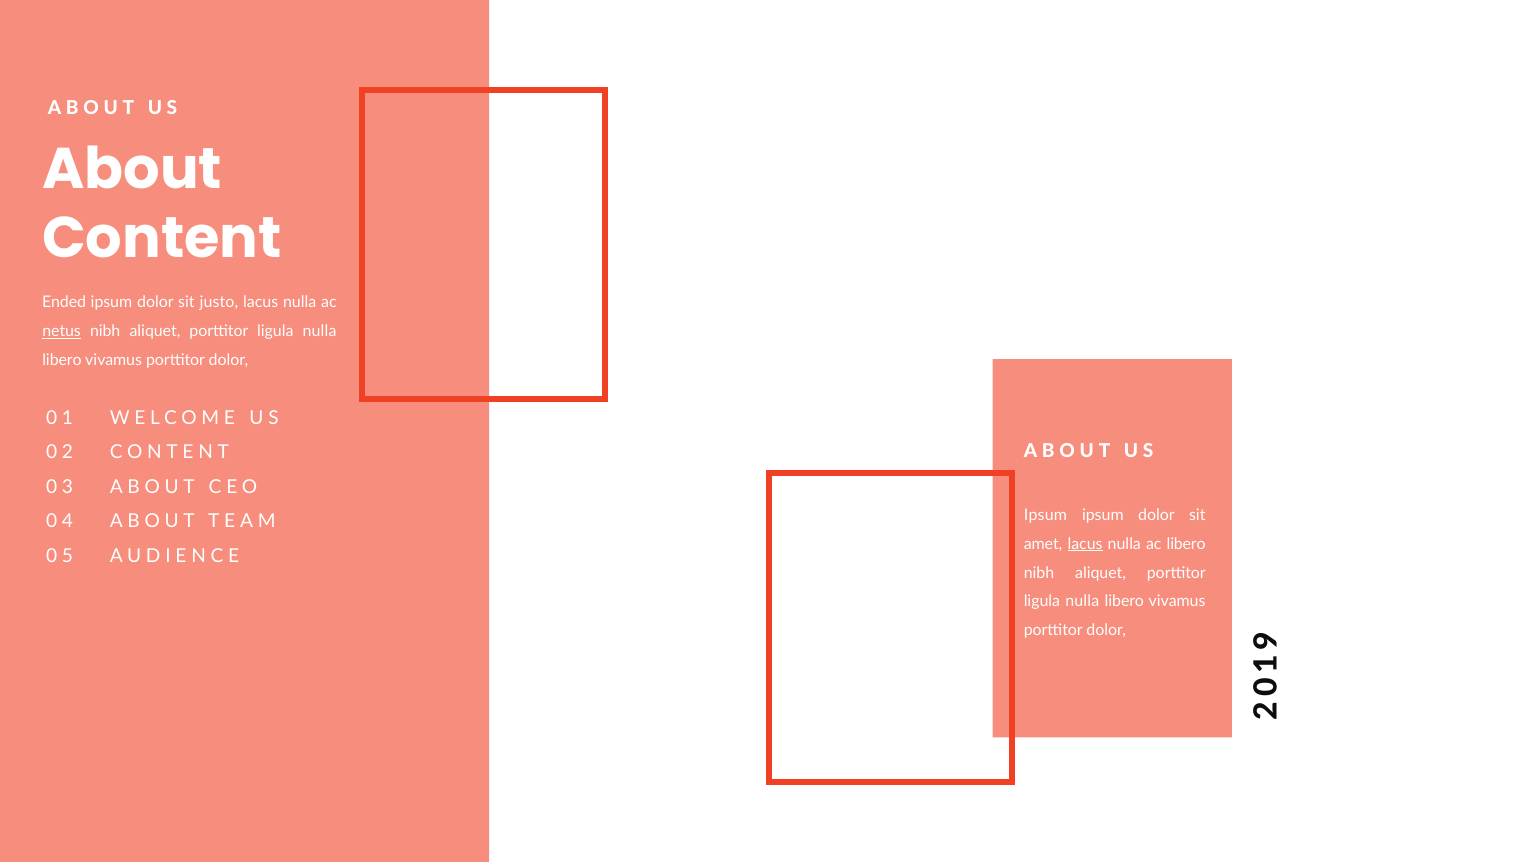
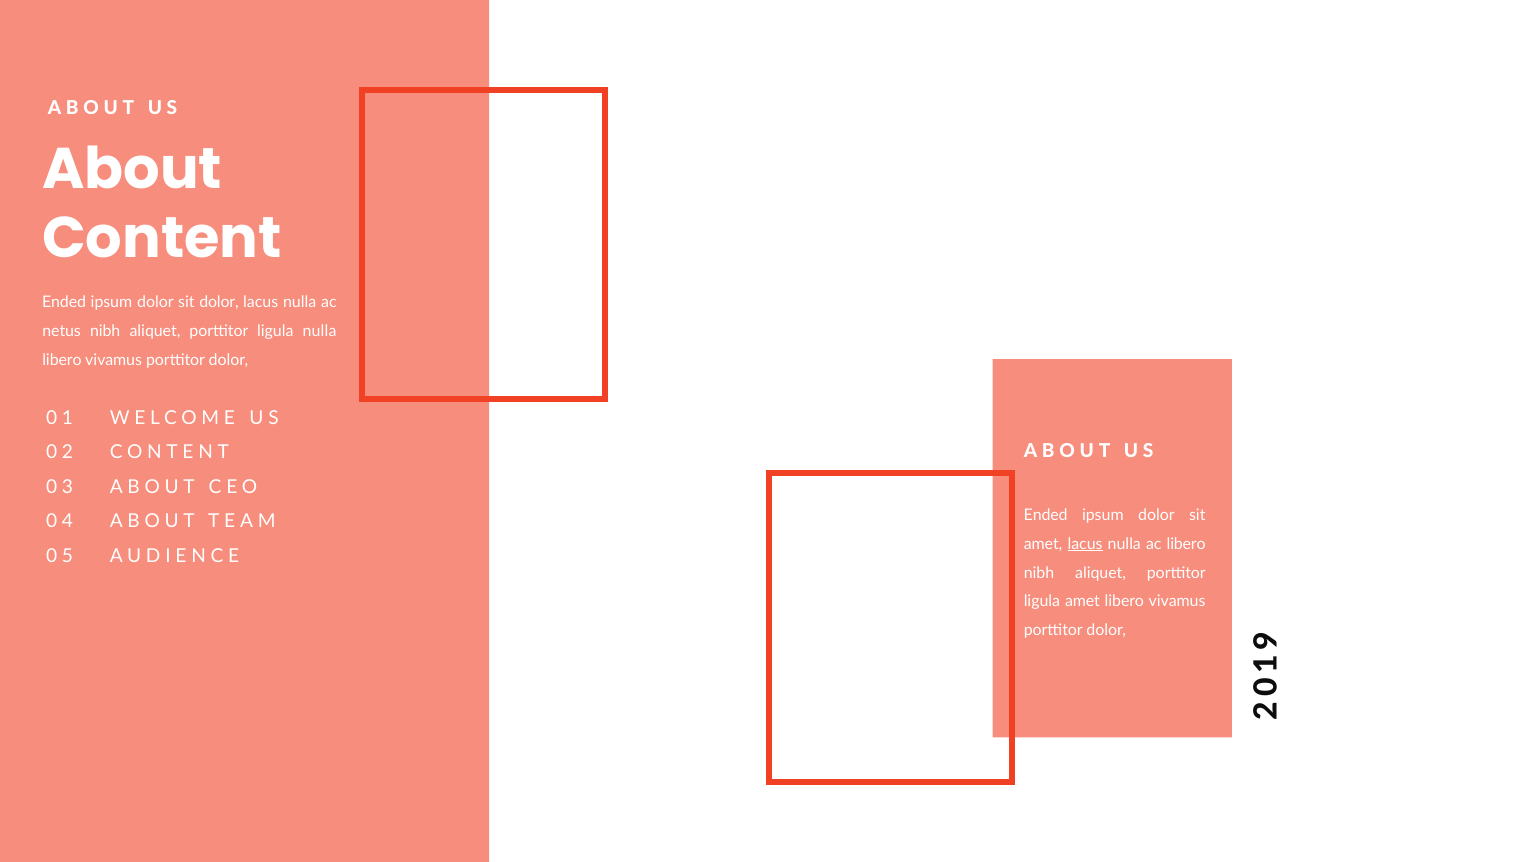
sit justo: justo -> dolor
netus underline: present -> none
Ipsum at (1045, 515): Ipsum -> Ended
nulla at (1082, 601): nulla -> amet
